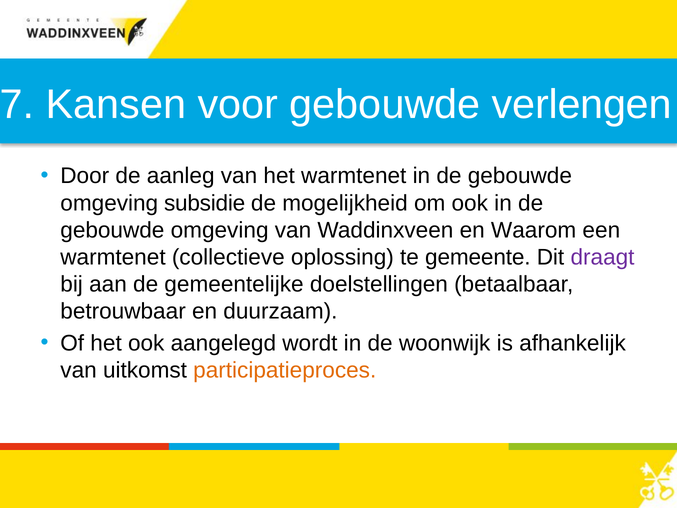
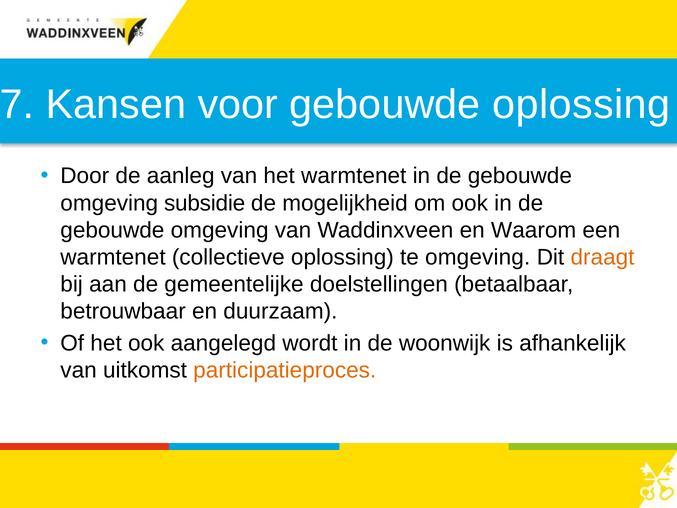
gebouwde verlengen: verlengen -> oplossing
te gemeente: gemeente -> omgeving
draagt colour: purple -> orange
